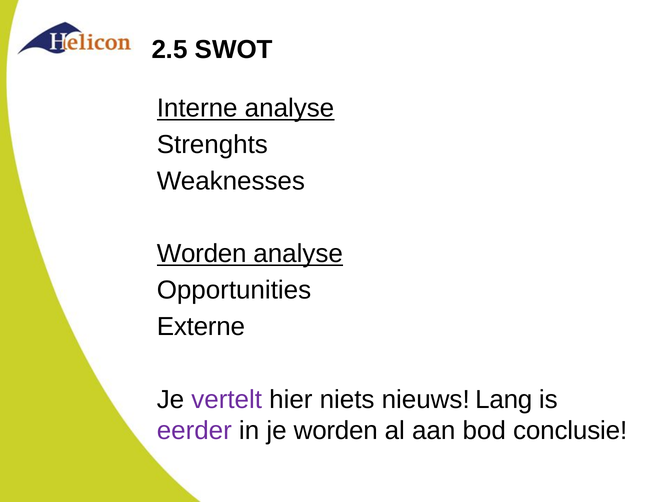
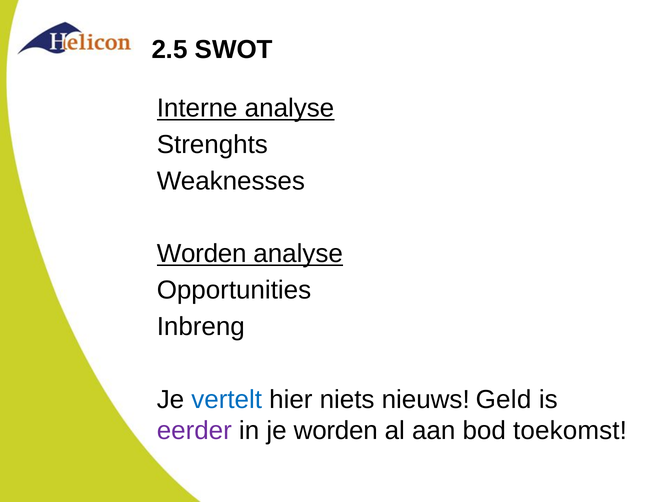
Externe: Externe -> Inbreng
vertelt colour: purple -> blue
Lang: Lang -> Geld
conclusie: conclusie -> toekomst
